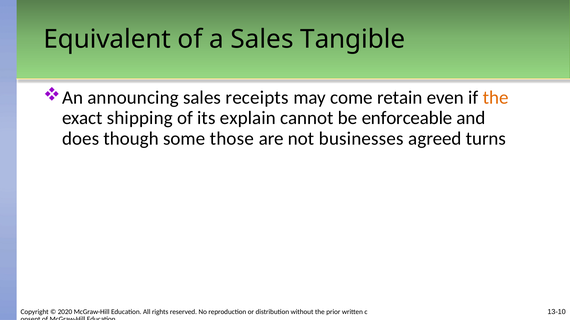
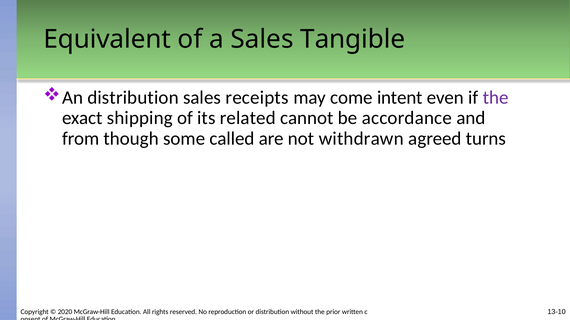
An announcing: announcing -> distribution
retain: retain -> intent
the at (496, 98) colour: orange -> purple
explain: explain -> related
enforceable: enforceable -> accordance
does: does -> from
those: those -> called
businesses: businesses -> withdrawn
